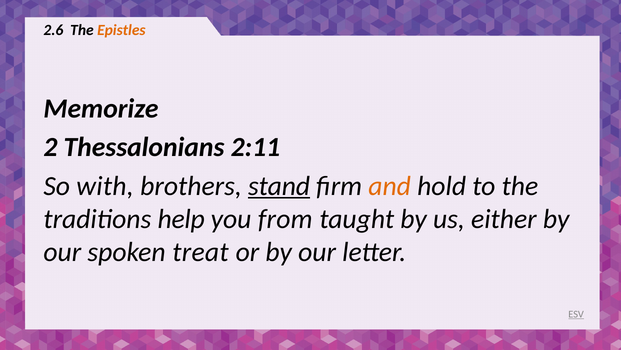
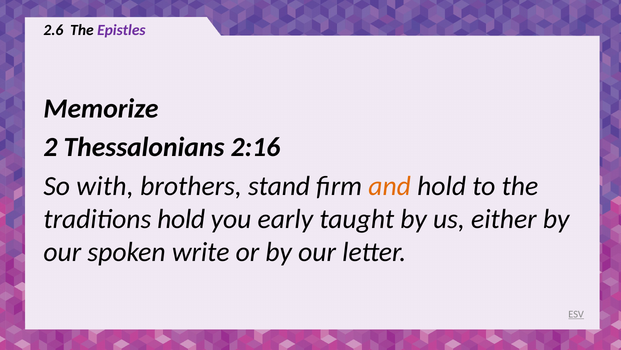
Epistles colour: orange -> purple
2:11: 2:11 -> 2:16
stand underline: present -> none
traditions help: help -> hold
from: from -> early
treat: treat -> write
